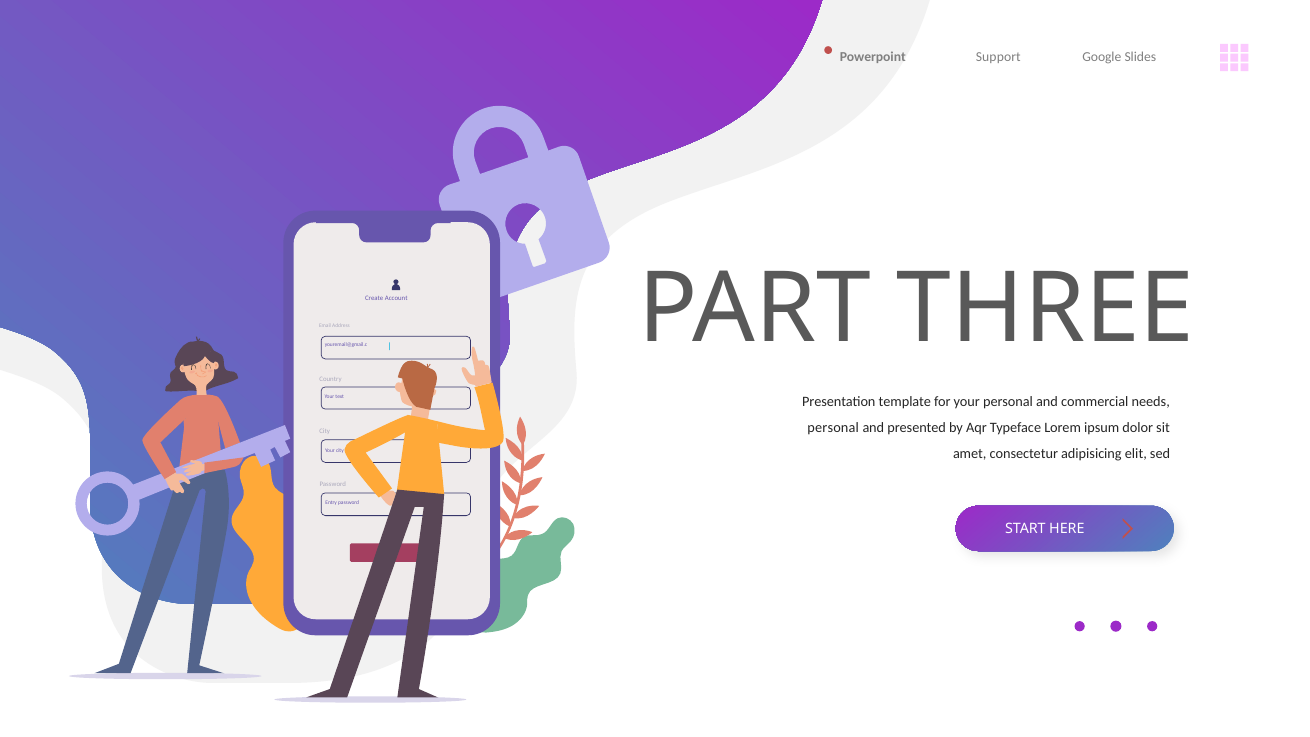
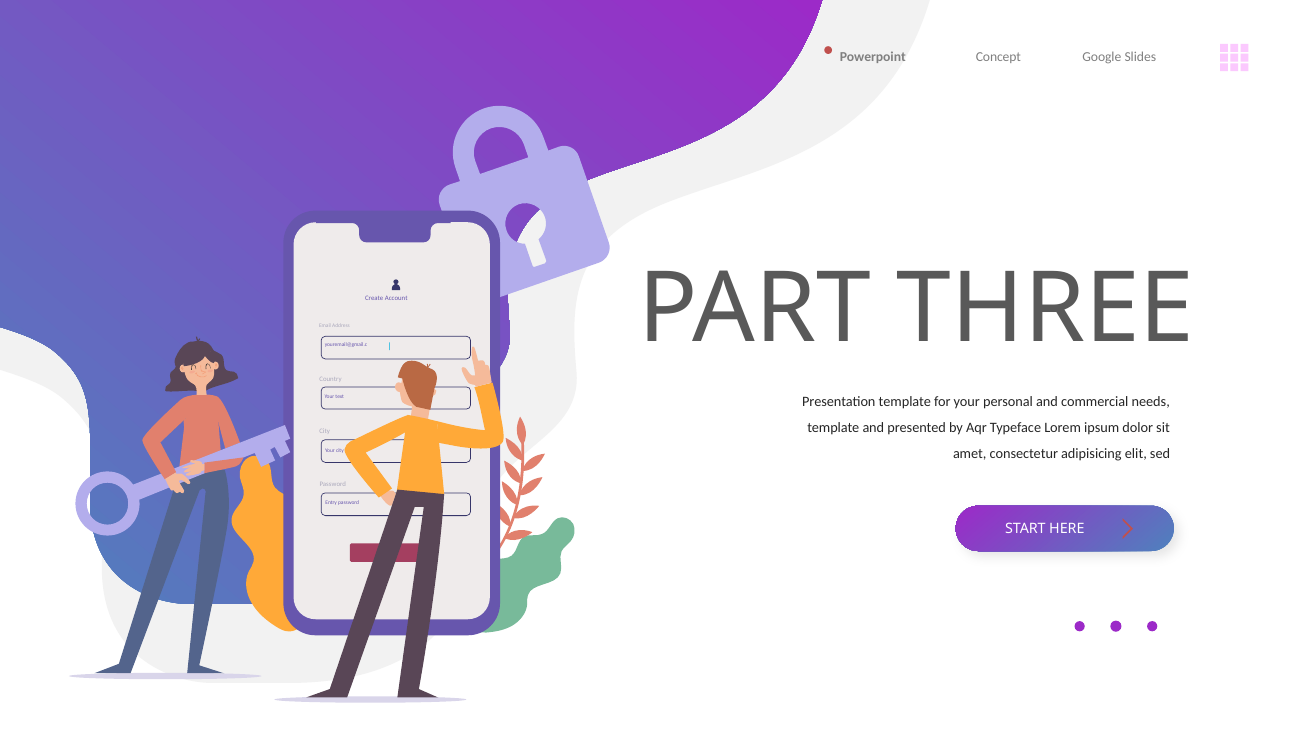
Support: Support -> Concept
personal at (833, 428): personal -> template
